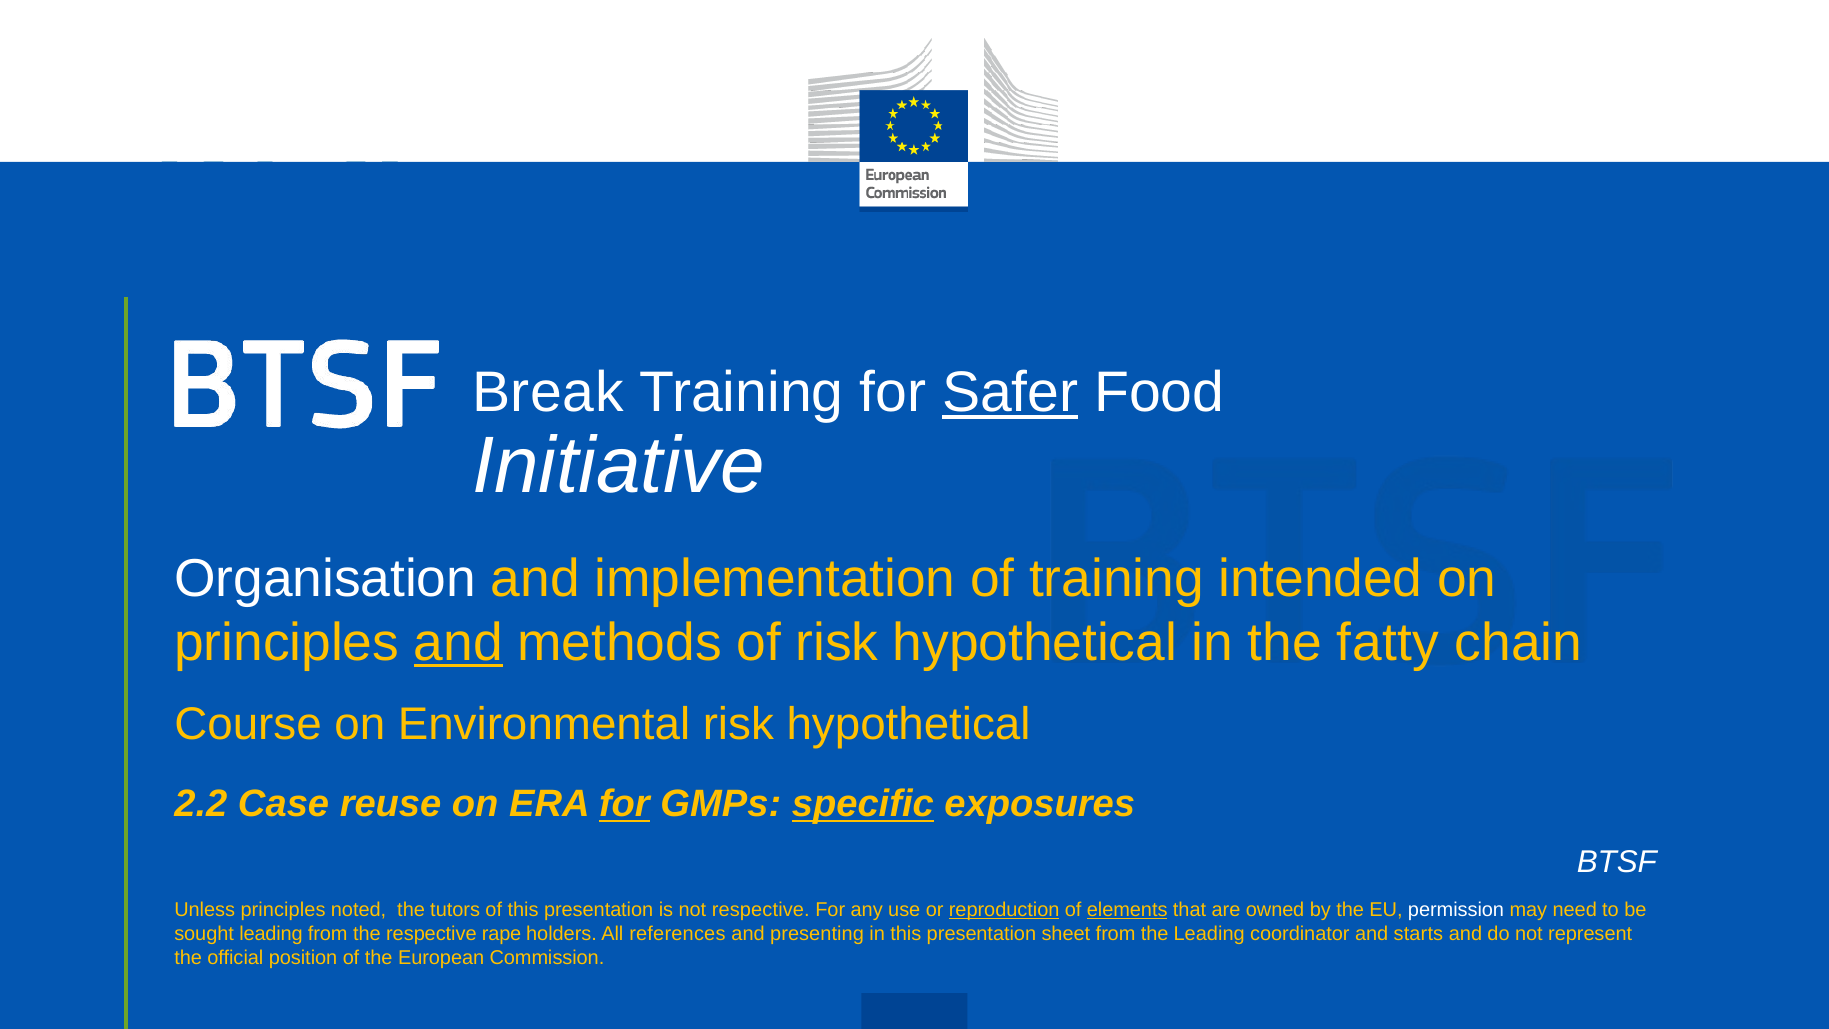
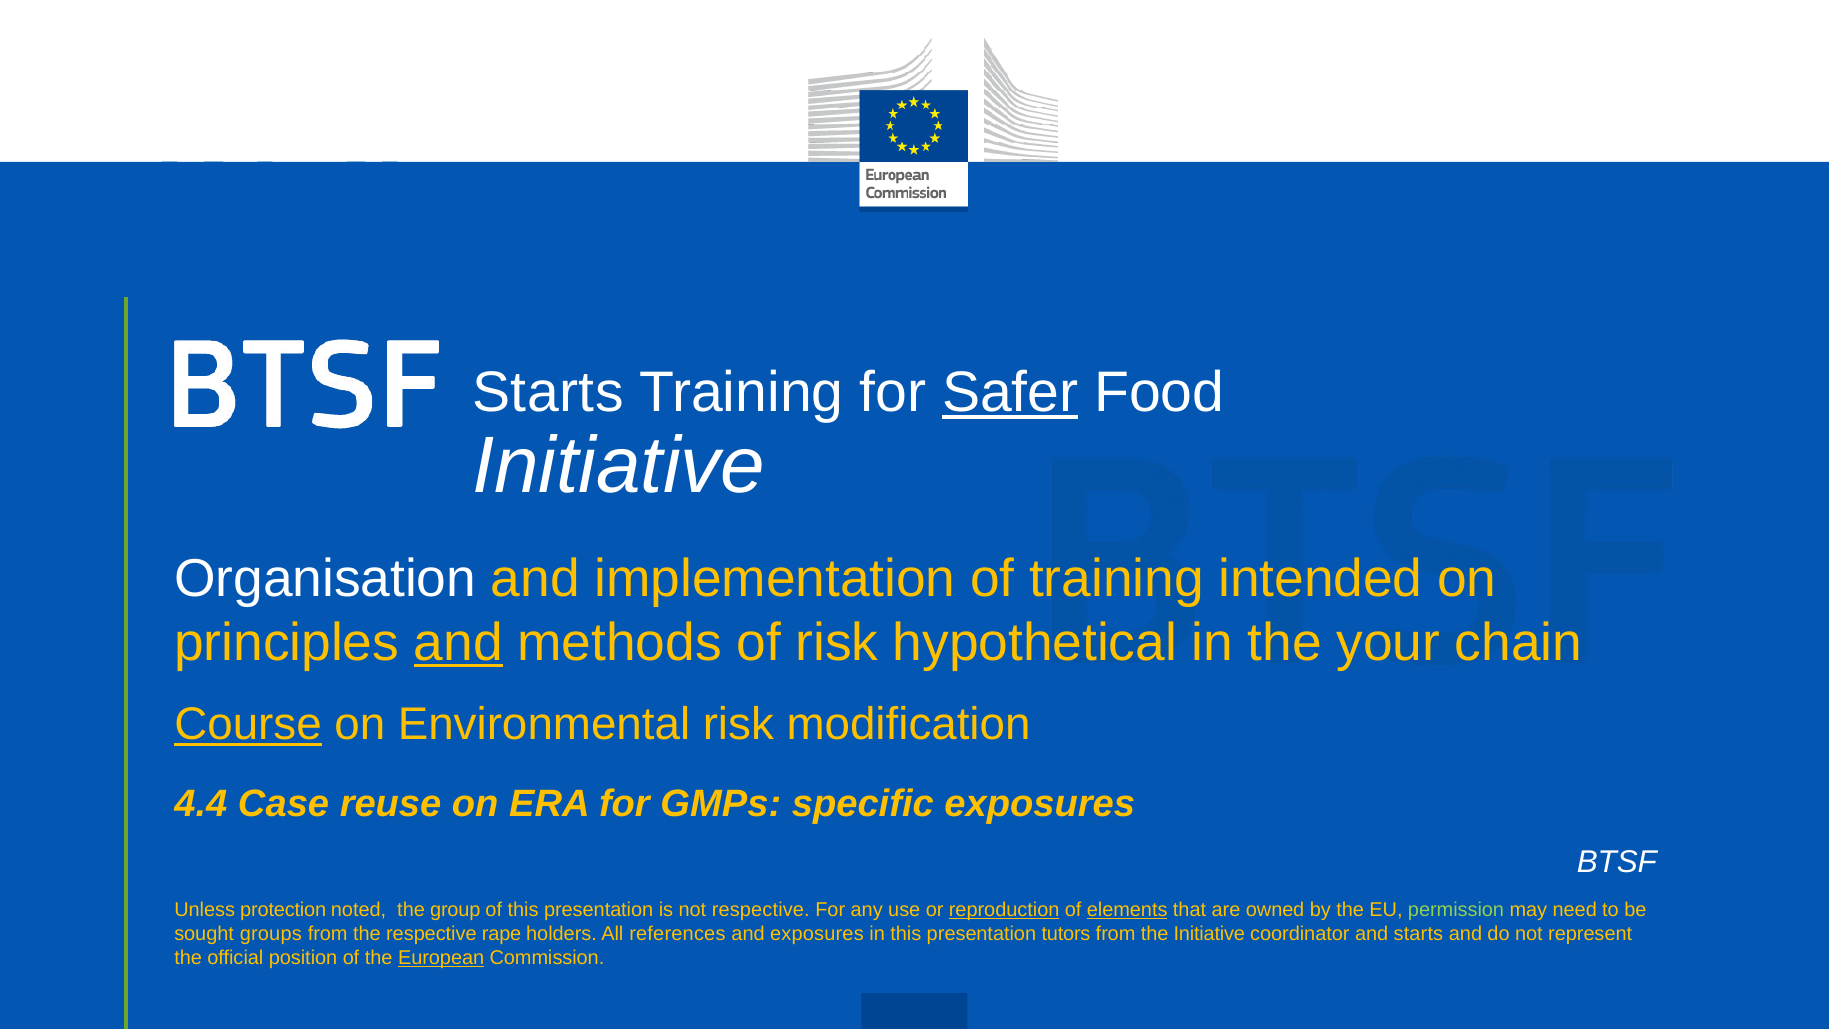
Break at (548, 392): Break -> Starts
fatty: fatty -> your
Course underline: none -> present
Environmental risk hypothetical: hypothetical -> modification
2.2: 2.2 -> 4.4
for at (624, 804) underline: present -> none
specific underline: present -> none
Unless principles: principles -> protection
tutors: tutors -> group
permission colour: white -> light green
sought leading: leading -> groups
and presenting: presenting -> exposures
sheet: sheet -> tutors
the Leading: Leading -> Initiative
European underline: none -> present
